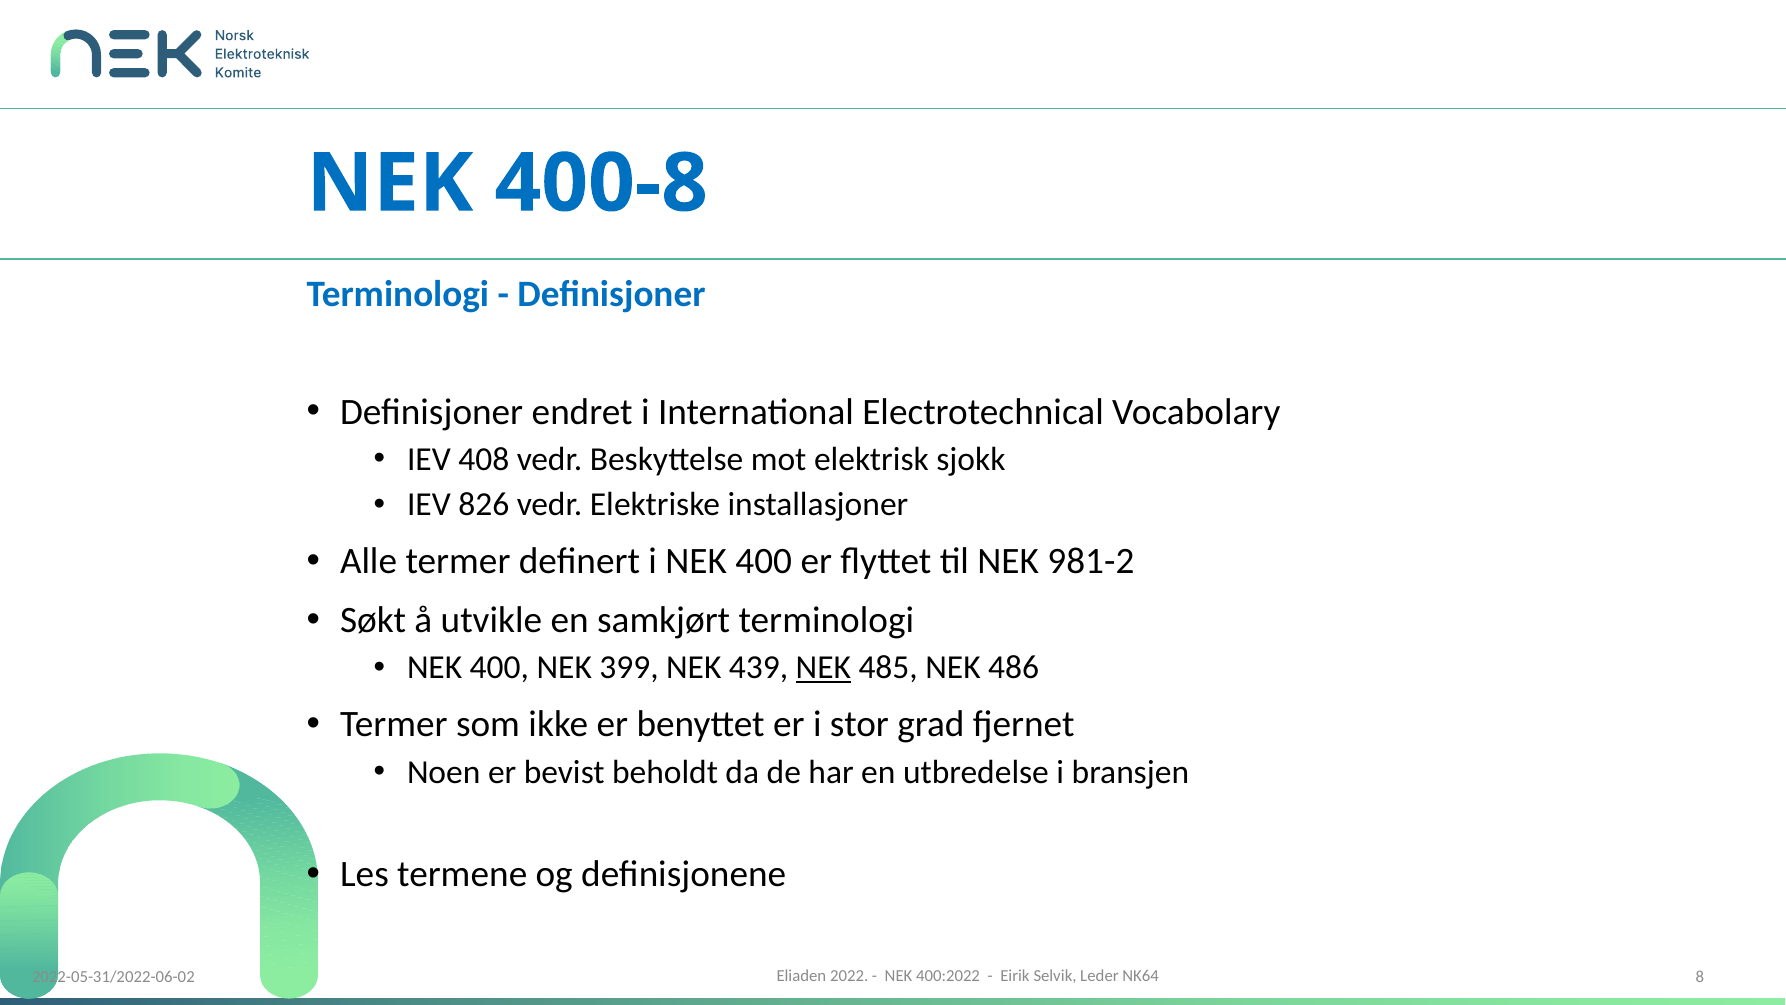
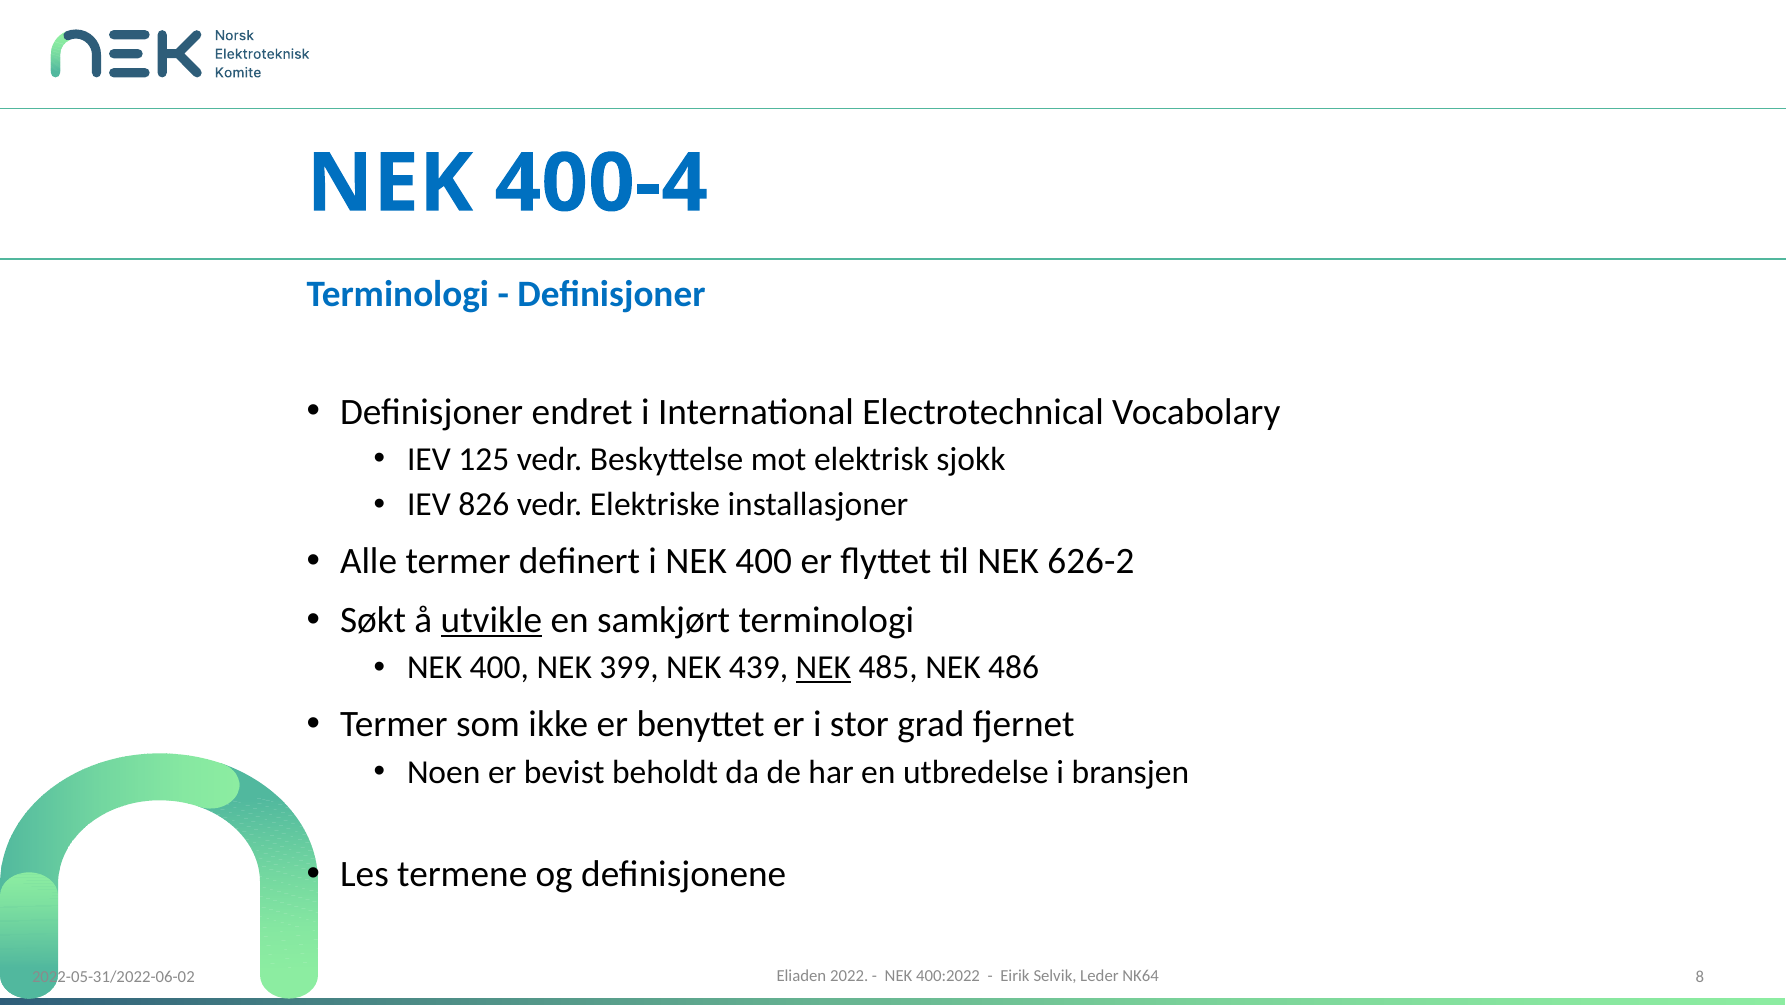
400-8: 400-8 -> 400-4
408: 408 -> 125
981-2: 981-2 -> 626-2
utvikle underline: none -> present
